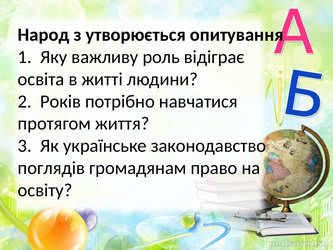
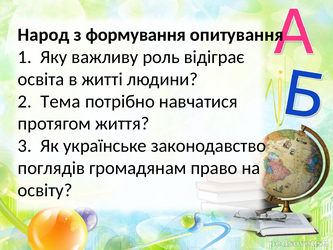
утворюється: утворюється -> формування
Років: Років -> Тема
